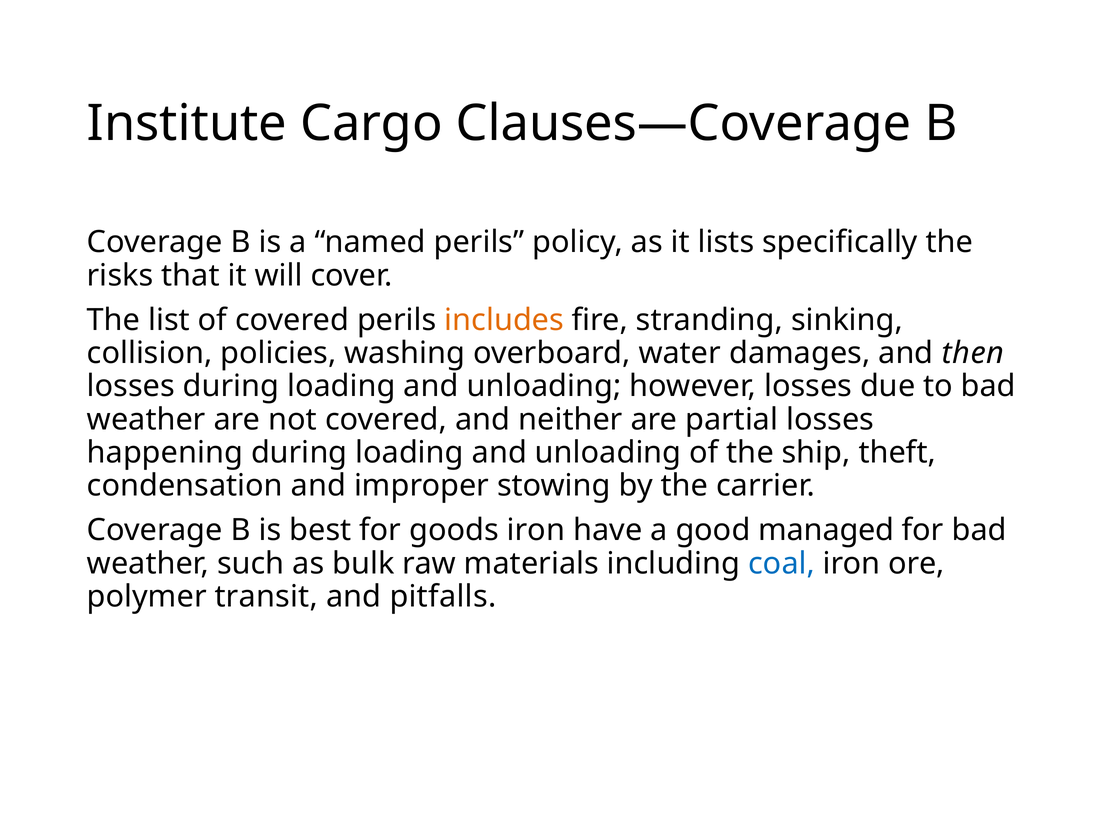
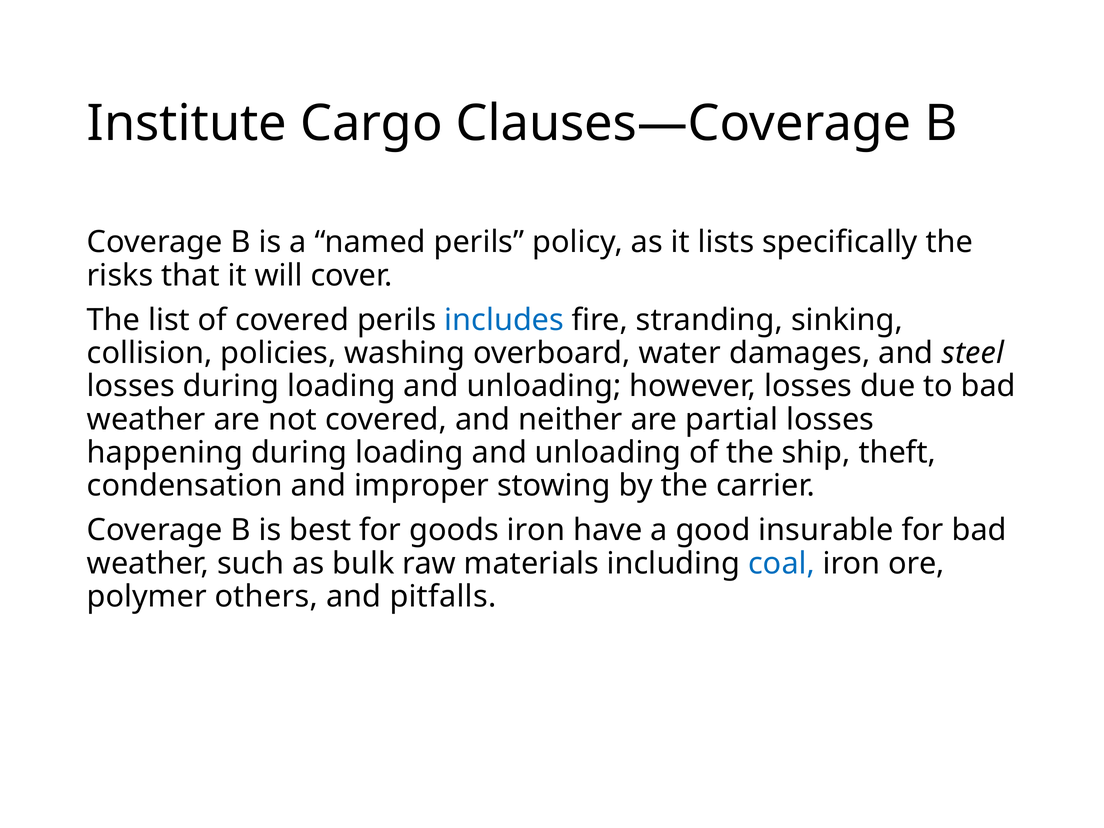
includes colour: orange -> blue
then: then -> steel
managed: managed -> insurable
transit: transit -> others
